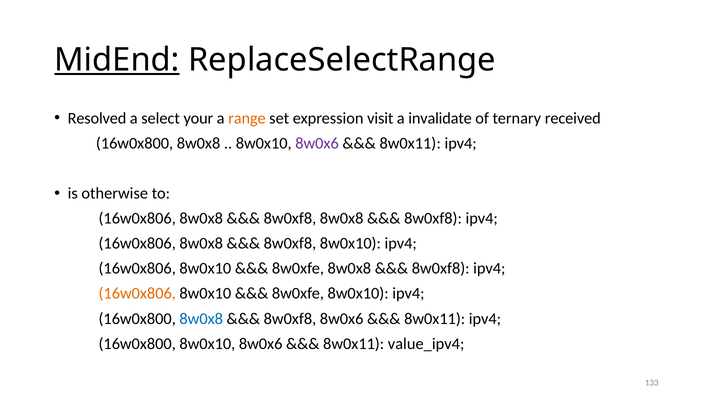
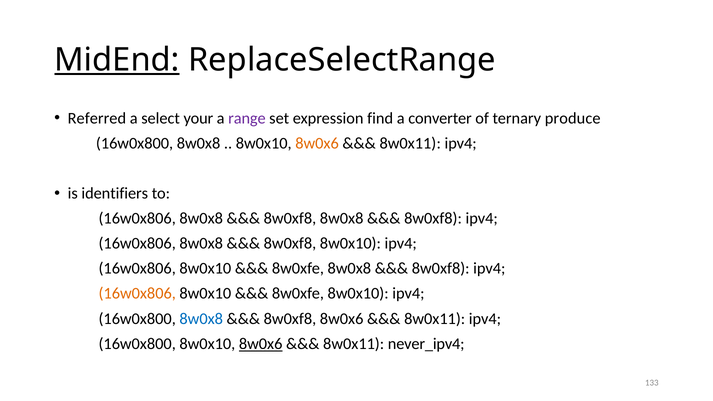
Resolved: Resolved -> Referred
range colour: orange -> purple
visit: visit -> find
invalidate: invalidate -> converter
received: received -> produce
8w0x6 at (317, 143) colour: purple -> orange
otherwise: otherwise -> identifiers
8w0x6 at (261, 344) underline: none -> present
value_ipv4: value_ipv4 -> never_ipv4
